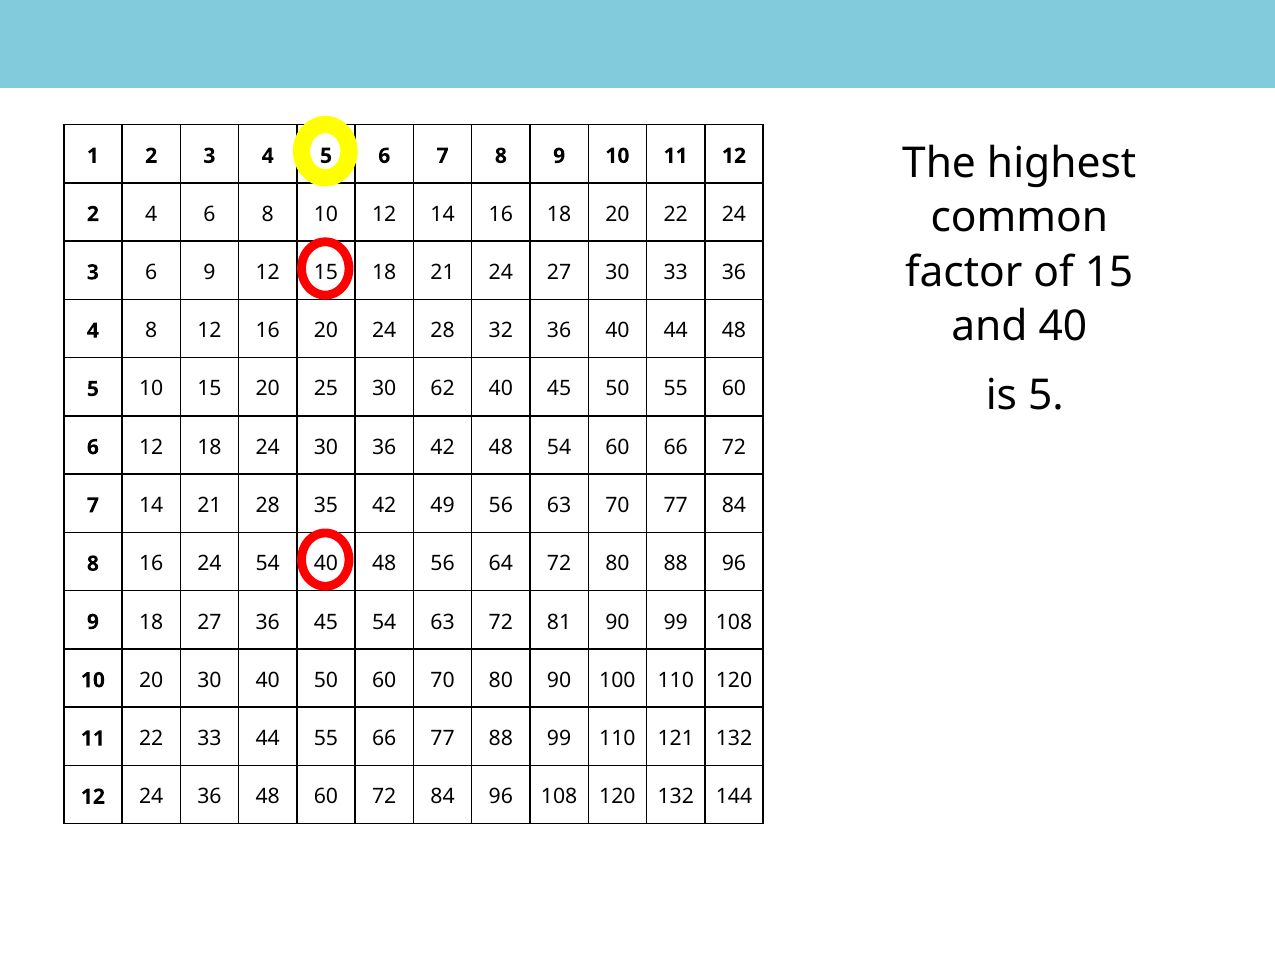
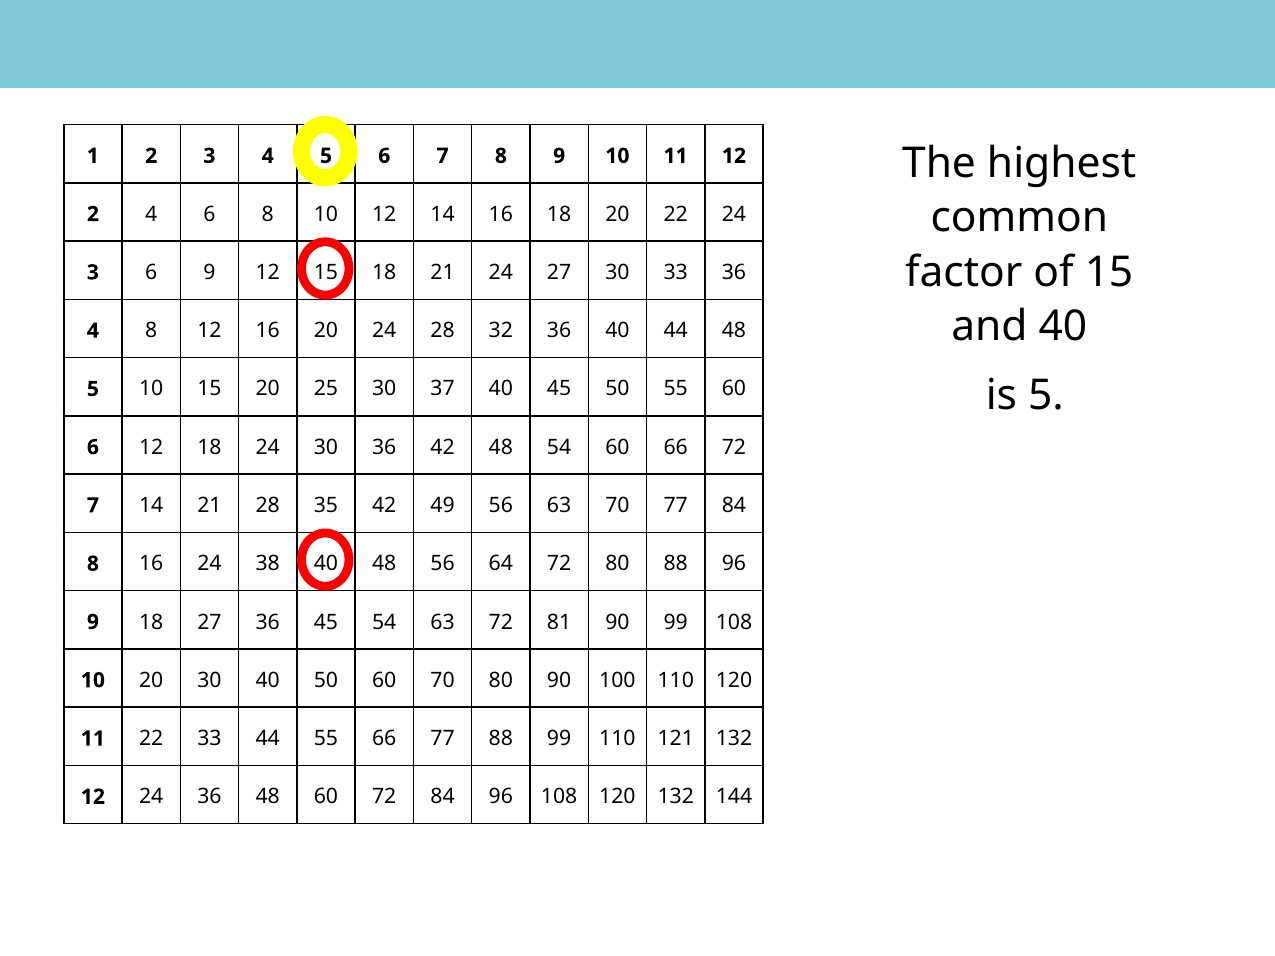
62: 62 -> 37
24 54: 54 -> 38
